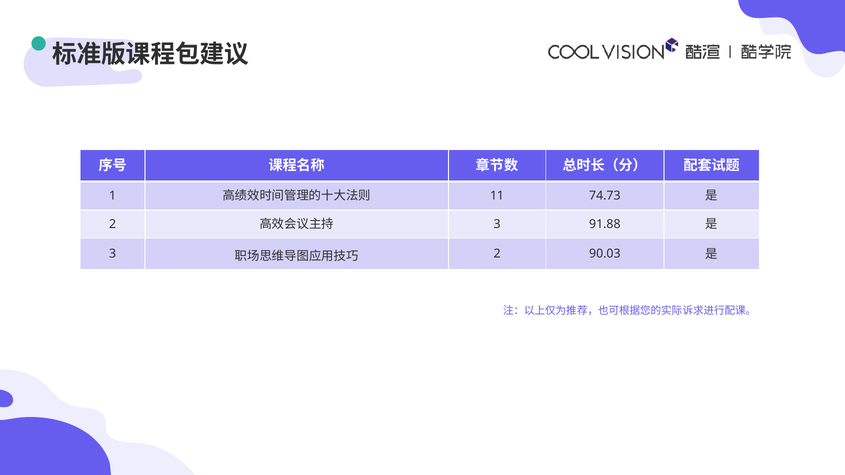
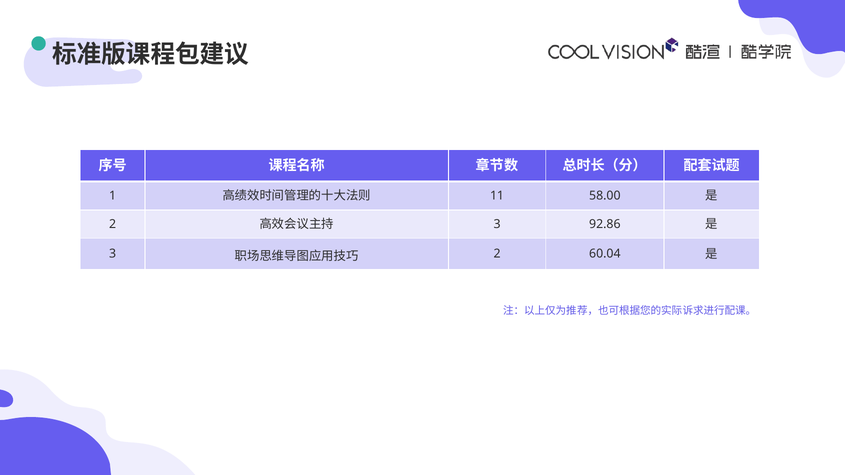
74.73: 74.73 -> 58.00
91.88: 91.88 -> 92.86
90.03: 90.03 -> 60.04
